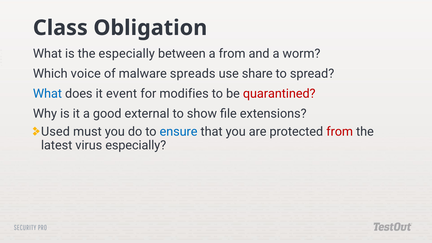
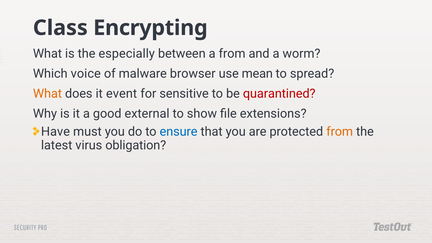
Obligation: Obligation -> Encrypting
spreads: spreads -> browser
share: share -> mean
What at (47, 94) colour: blue -> orange
modifies: modifies -> sensitive
Used: Used -> Have
from at (340, 132) colour: red -> orange
virus especially: especially -> obligation
